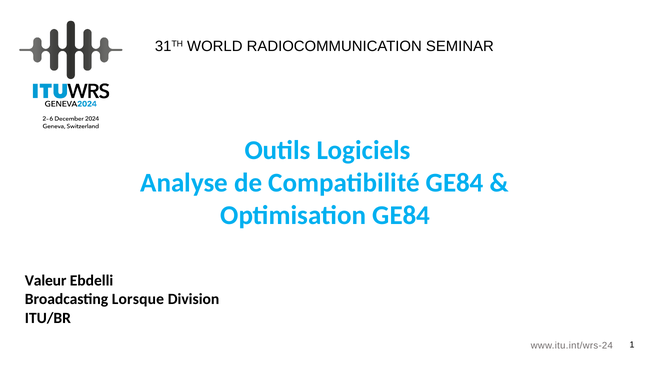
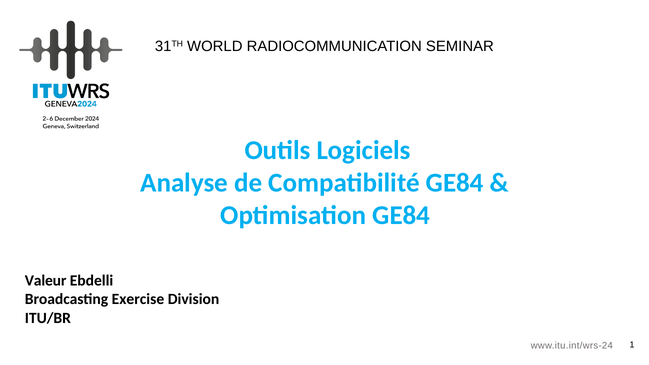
Lorsque: Lorsque -> Exercise
